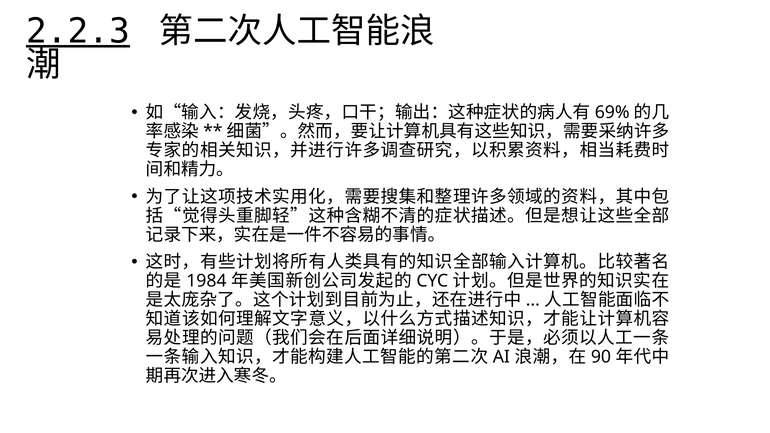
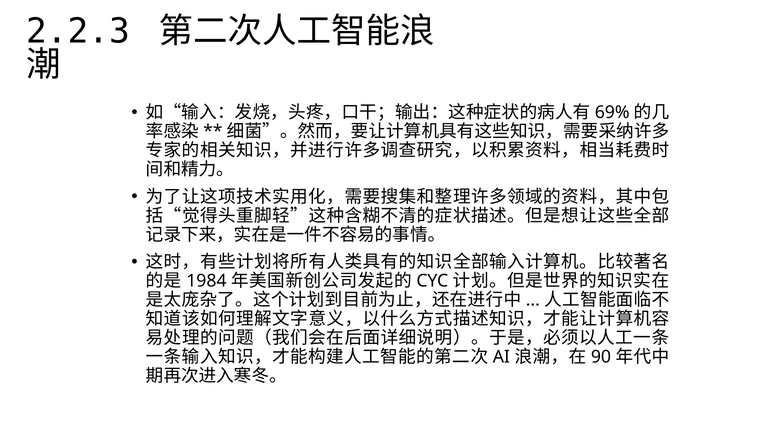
2.2.3 underline: present -> none
